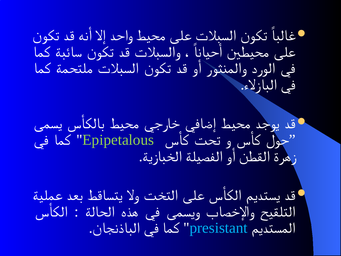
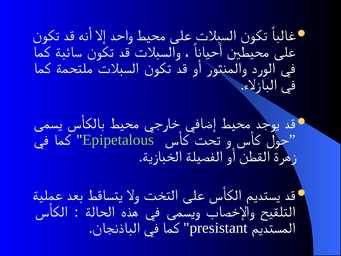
presistant colour: light blue -> white
